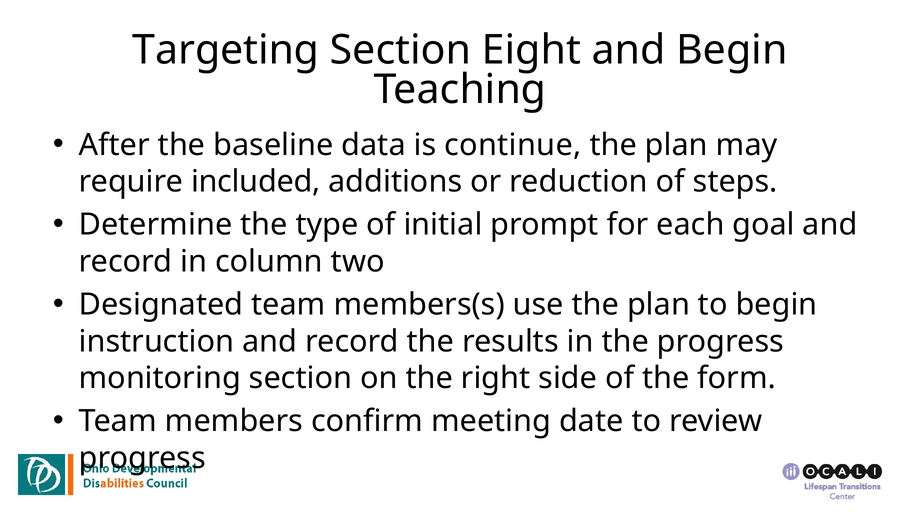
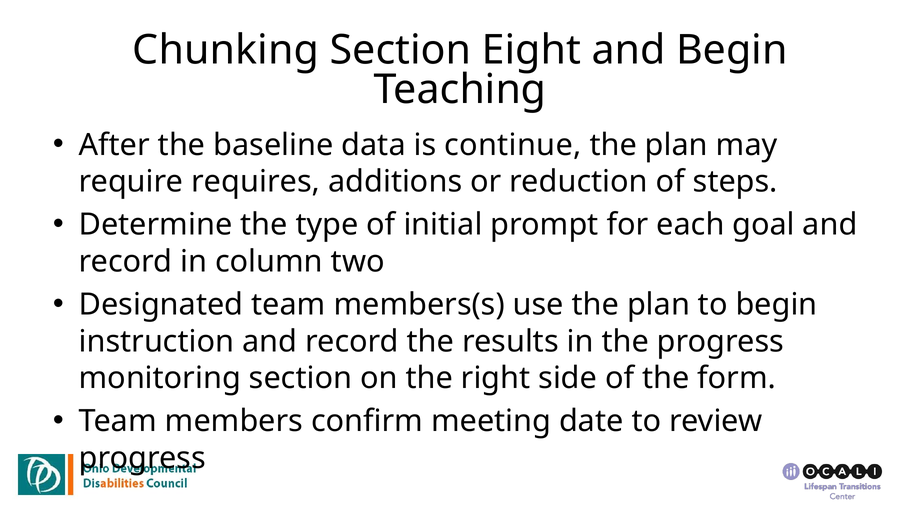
Targeting: Targeting -> Chunking
included: included -> requires
